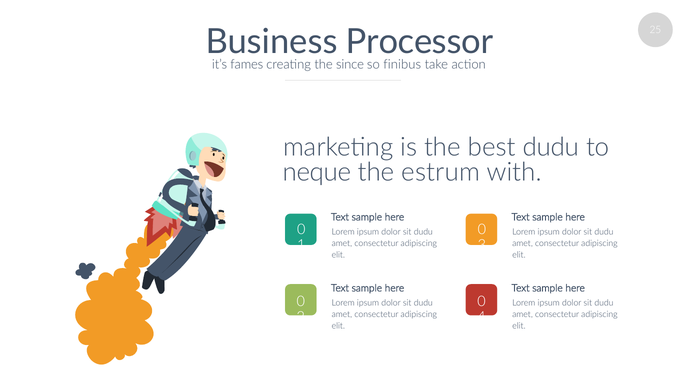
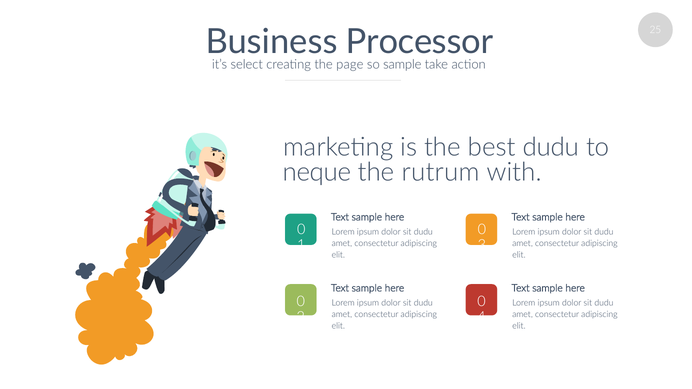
fames: fames -> select
since: since -> page
so finibus: finibus -> sample
estrum: estrum -> rutrum
